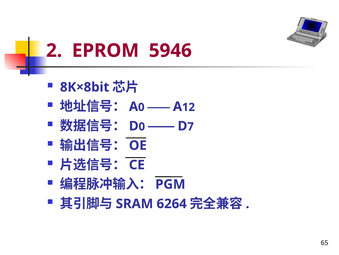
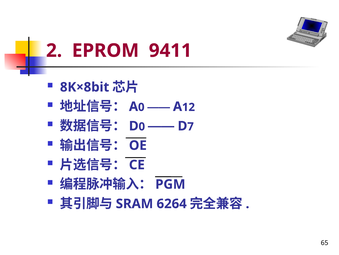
5946: 5946 -> 9411
